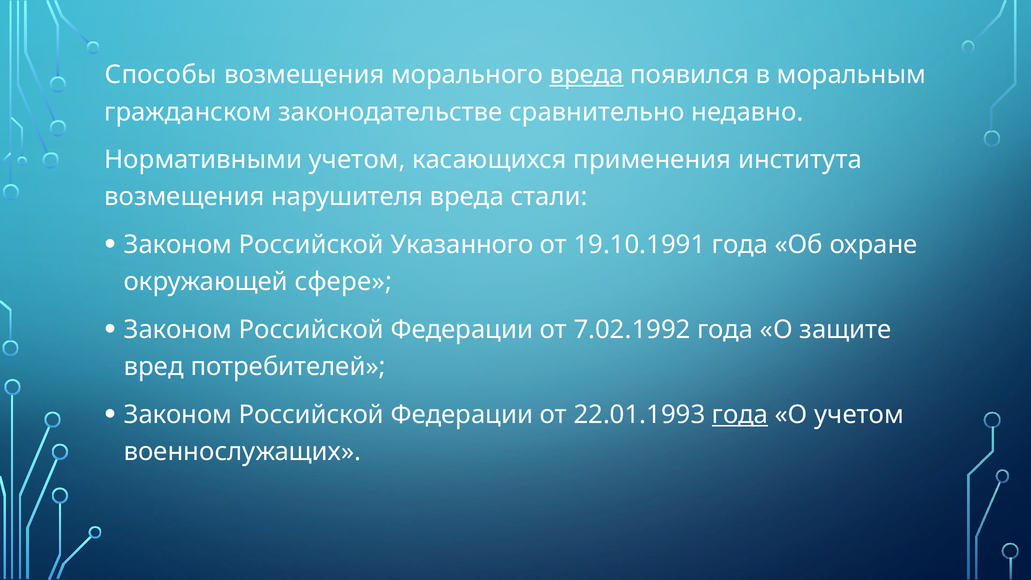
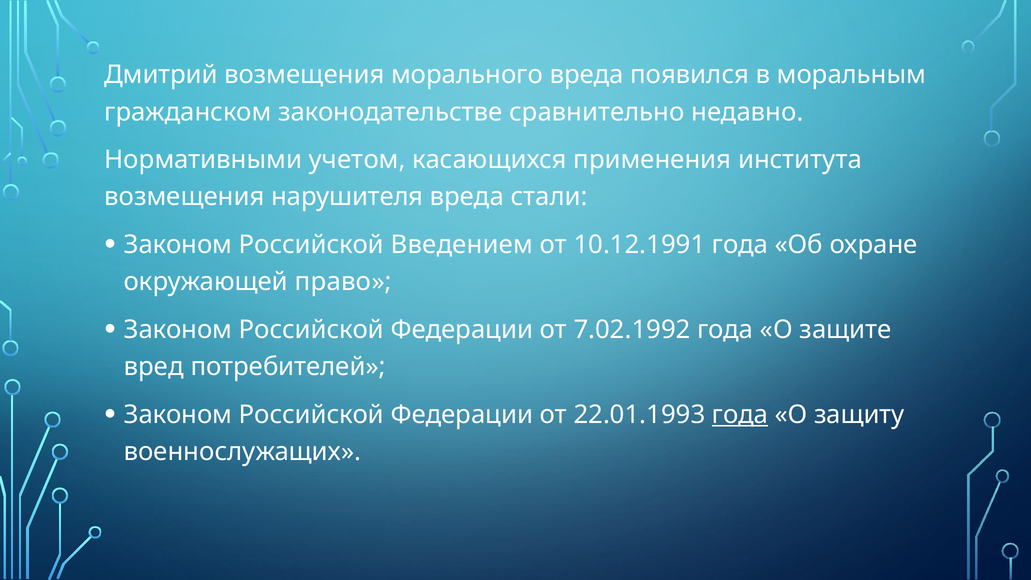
Способы: Способы -> Дмитрий
вреда at (587, 75) underline: present -> none
Указанного: Указанного -> Введением
19.10.1991: 19.10.1991 -> 10.12.1991
сфере: сфере -> право
О учетом: учетом -> защиту
